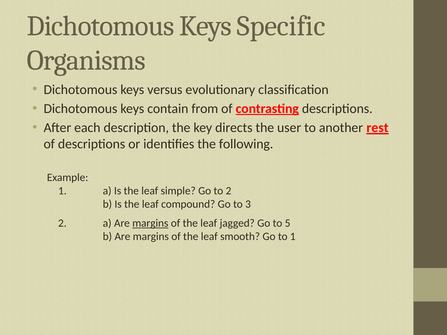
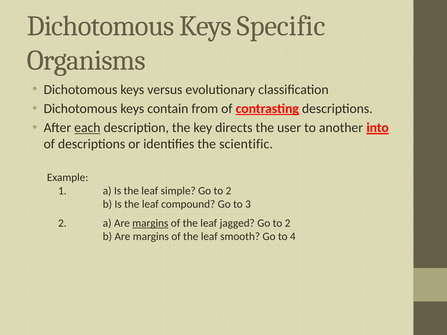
each underline: none -> present
rest: rest -> into
following: following -> scientific
jagged Go to 5: 5 -> 2
to 1: 1 -> 4
